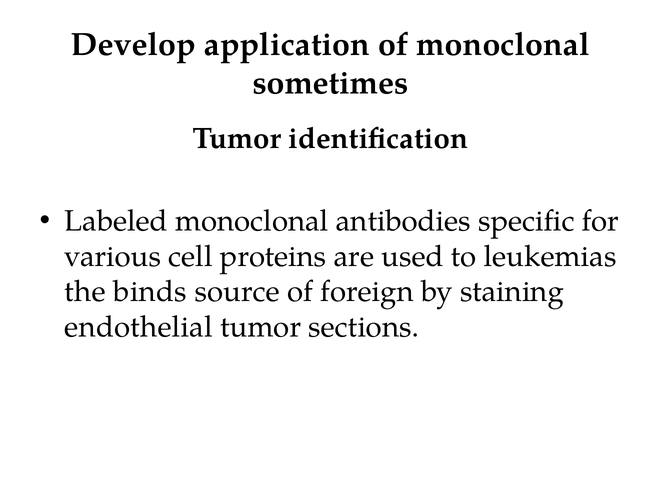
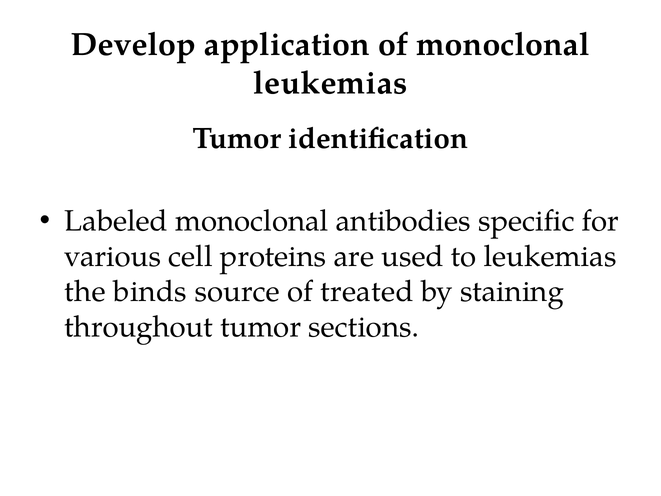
sometimes at (331, 83): sometimes -> leukemias
foreign: foreign -> treated
endothelial: endothelial -> throughout
